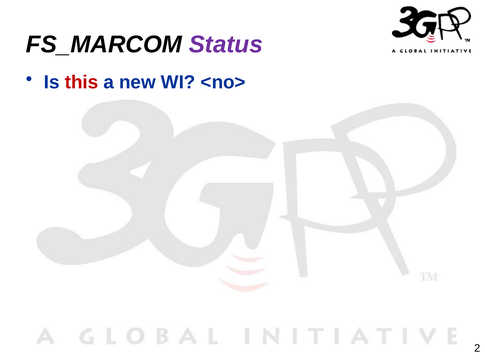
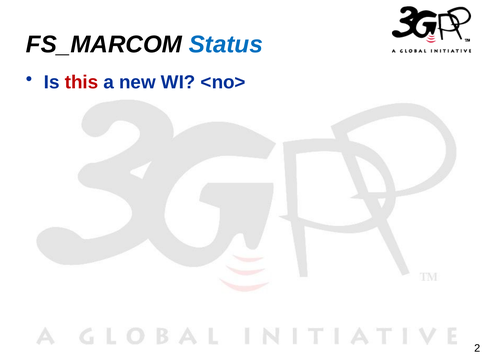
Status colour: purple -> blue
